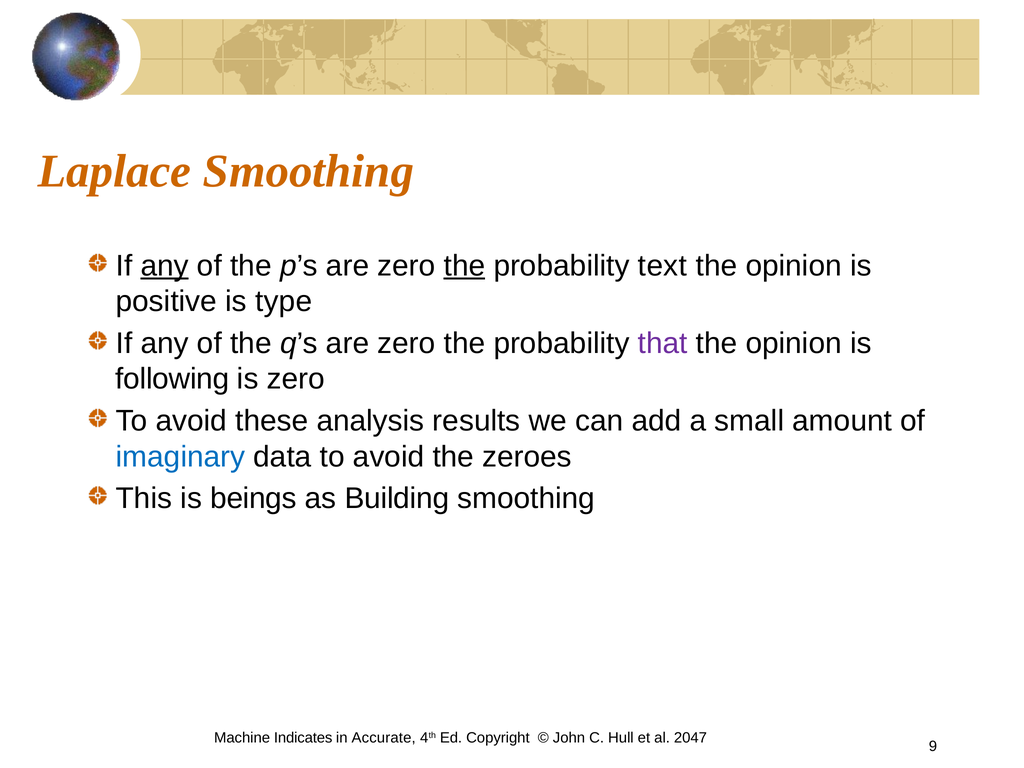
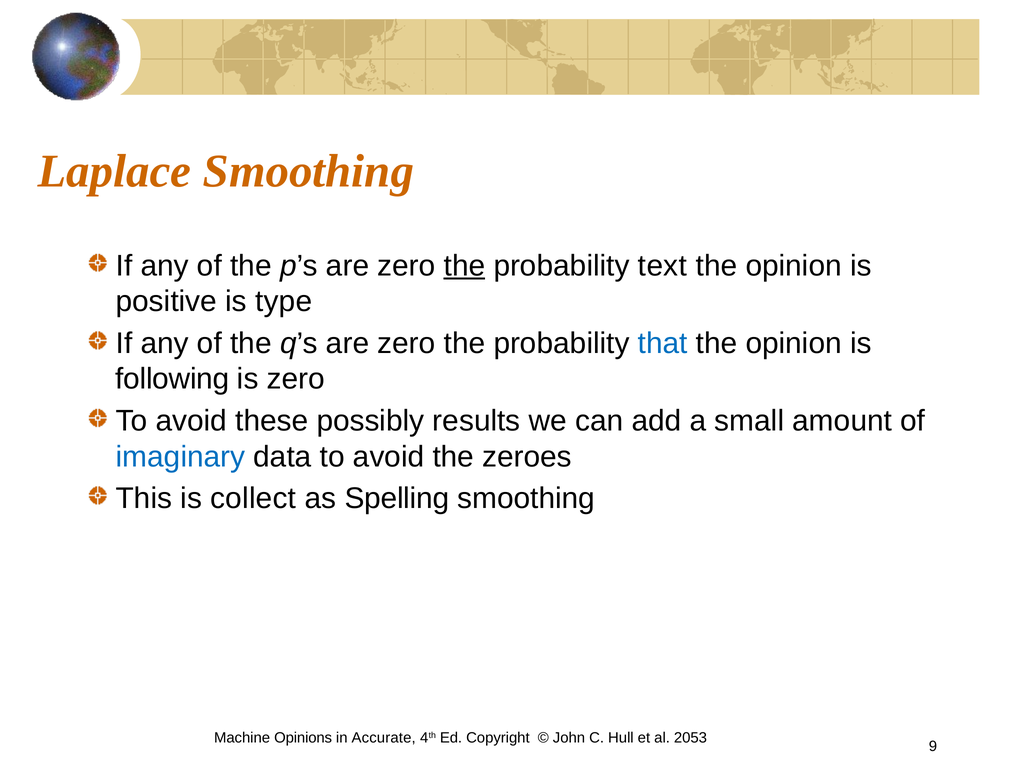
any at (165, 266) underline: present -> none
that colour: purple -> blue
analysis: analysis -> possibly
beings: beings -> collect
Building: Building -> Spelling
Indicates: Indicates -> Opinions
2047: 2047 -> 2053
